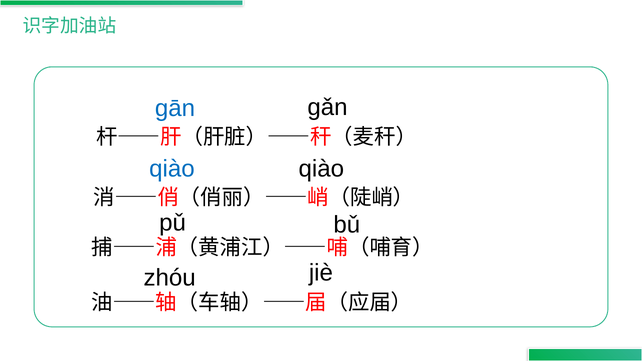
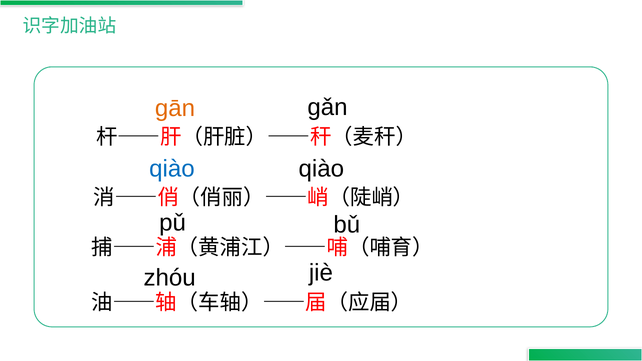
gān colour: blue -> orange
